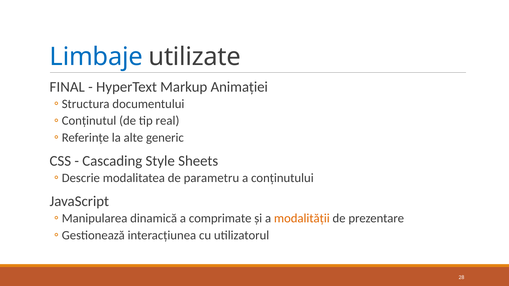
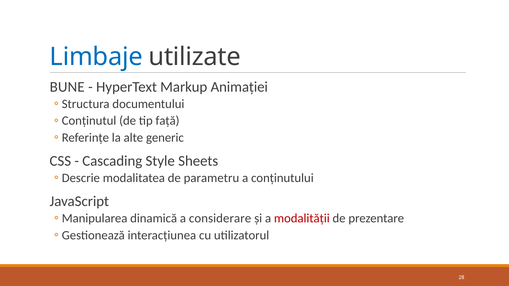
FINAL: FINAL -> BUNE
real: real -> față
comprimate: comprimate -> considerare
modalității colour: orange -> red
